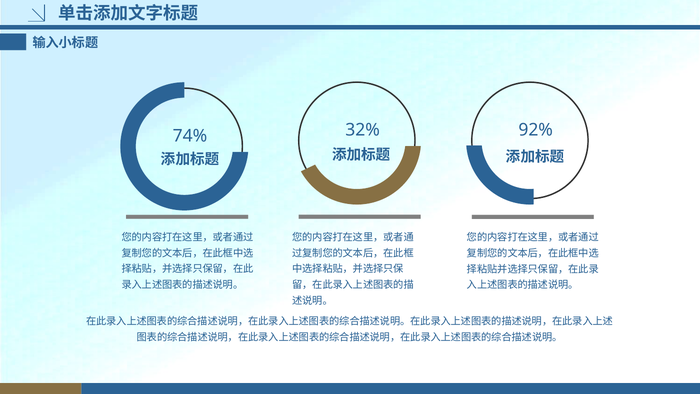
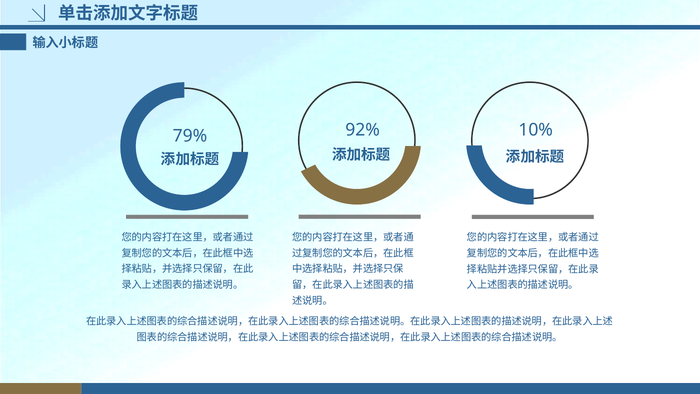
32%: 32% -> 92%
92%: 92% -> 10%
74%: 74% -> 79%
